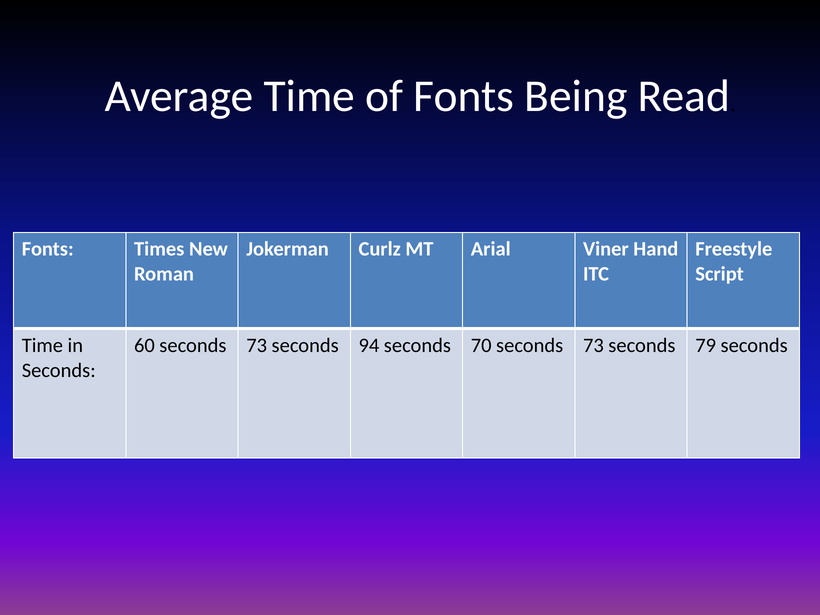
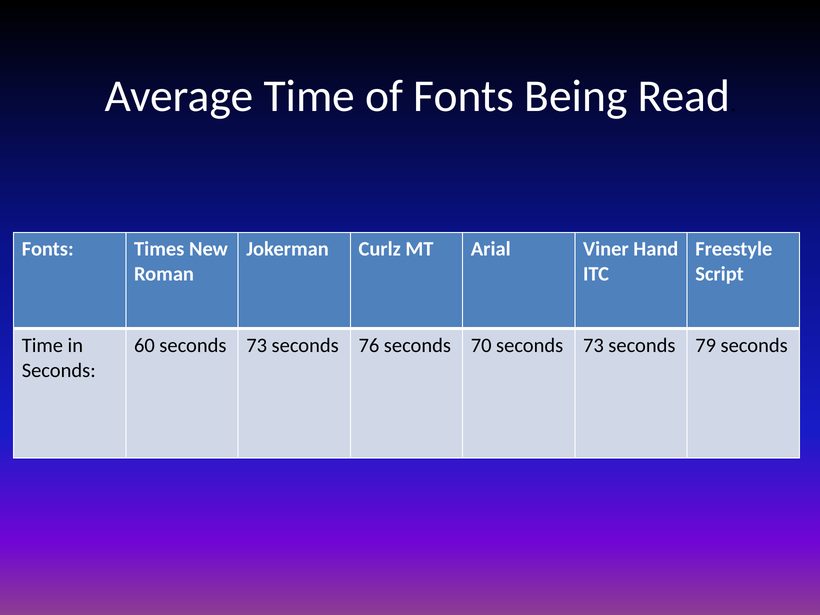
94: 94 -> 76
